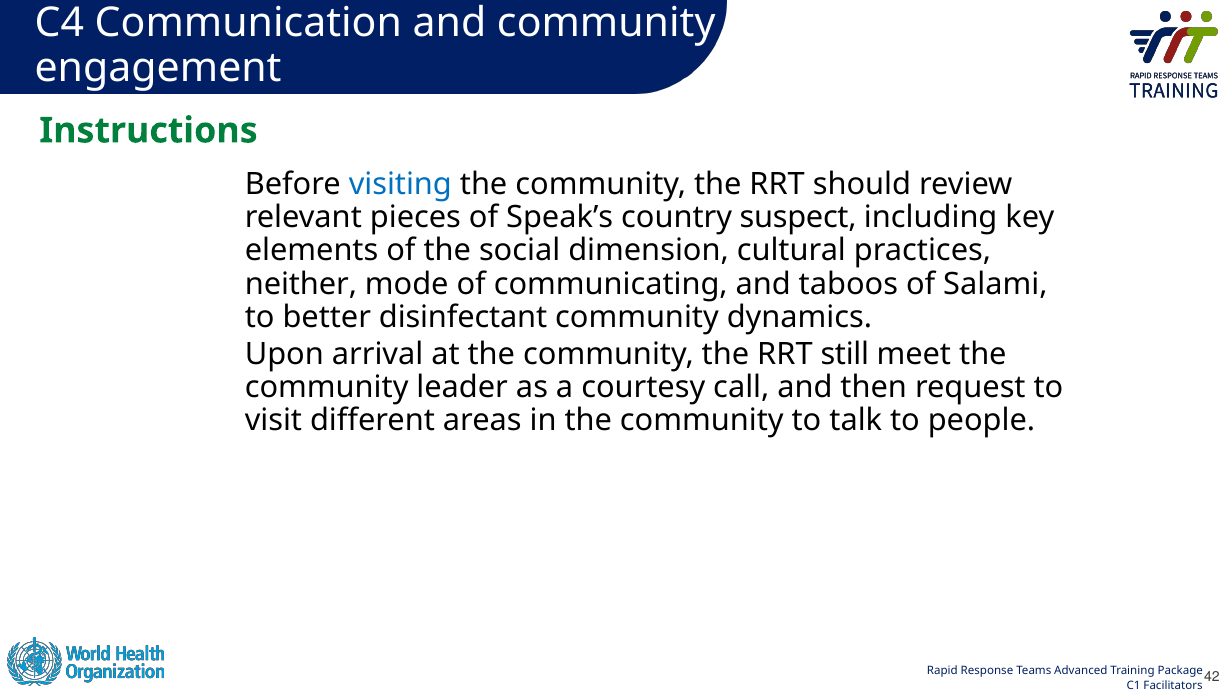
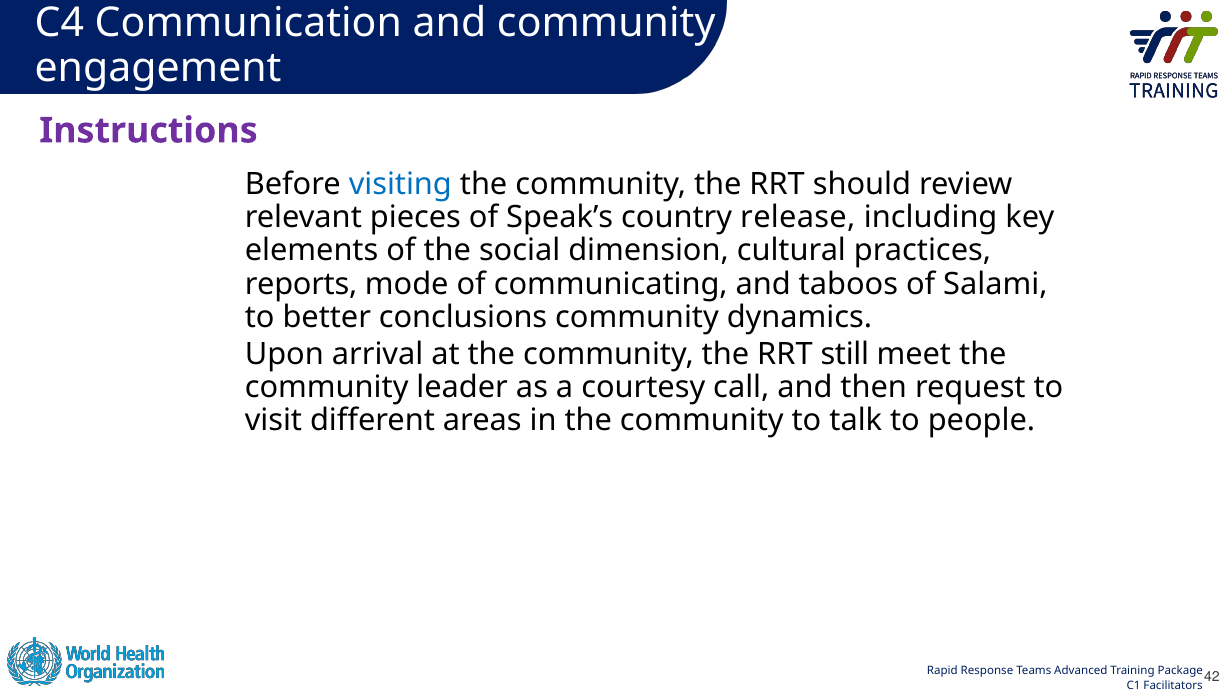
Instructions colour: green -> purple
suspect: suspect -> release
neither: neither -> reports
disinfectant: disinfectant -> conclusions
